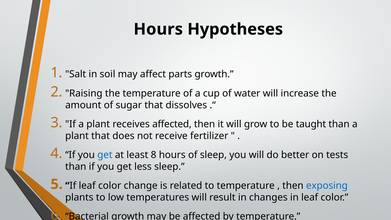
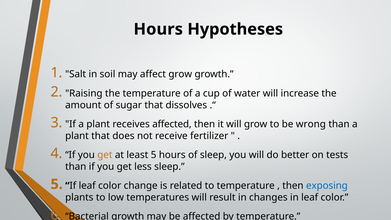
affect parts: parts -> grow
taught: taught -> wrong
get at (105, 155) colour: blue -> orange
least 8: 8 -> 5
